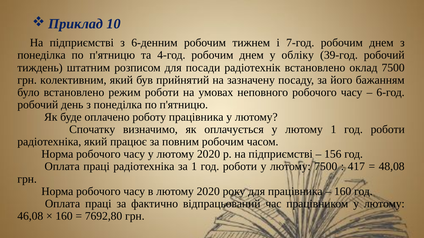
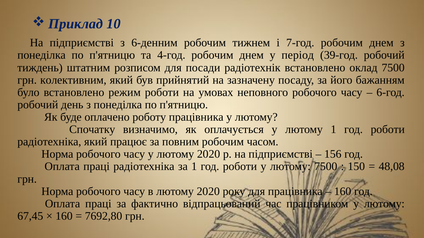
обліку: обліку -> період
417: 417 -> 150
46,08: 46,08 -> 67,45
